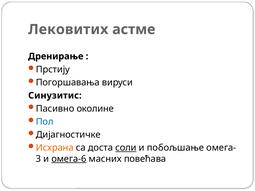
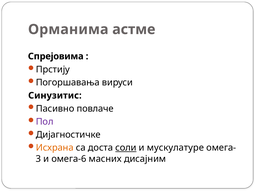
Лековитих: Лековитих -> Орманима
Дренирање: Дренирање -> Спрејовима
околине: околине -> повлаче
Пол colour: blue -> purple
побољшање: побољшање -> мускулатуре
омега-6 underline: present -> none
повећава: повећава -> дисајним
